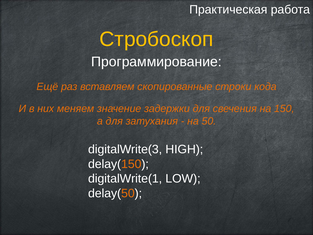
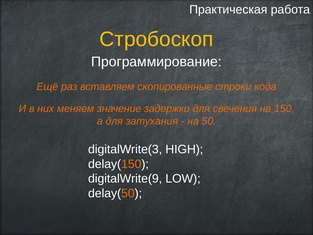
digitalWrite(1: digitalWrite(1 -> digitalWrite(9
